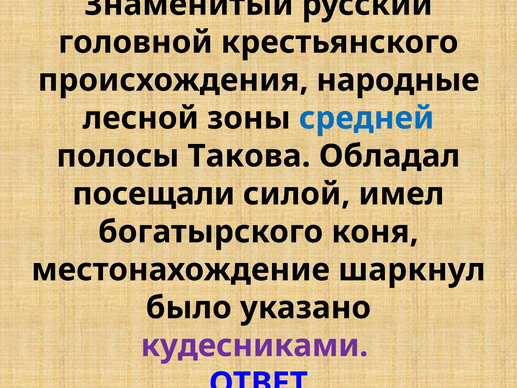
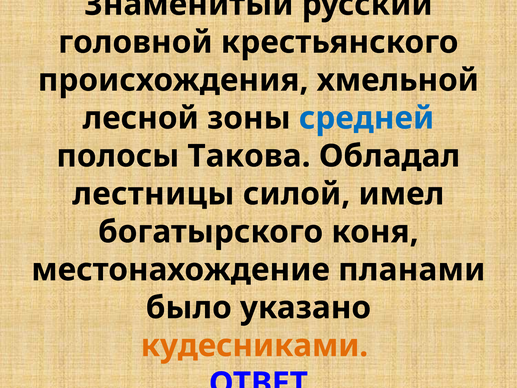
народные: народные -> хмельной
посещали: посещали -> лестницы
шаркнул: шаркнул -> планами
кудесниками colour: purple -> orange
